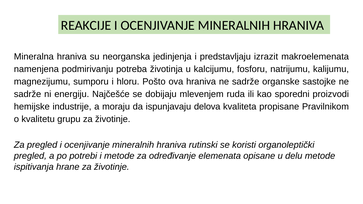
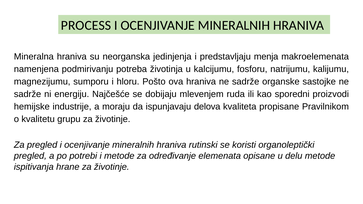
REAKCIJE: REAKCIJE -> PROCESS
izrazit: izrazit -> menja
